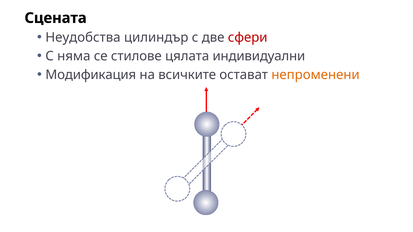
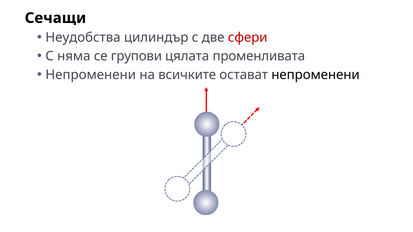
Сцената: Сцената -> Сечащи
стилове: стилове -> групови
индивидуални: индивидуални -> променливата
Модификация at (91, 75): Модификация -> Непроменени
непроменени at (316, 75) colour: orange -> black
